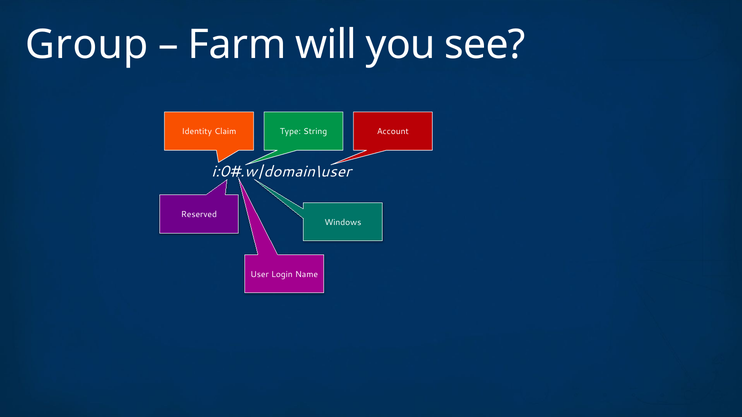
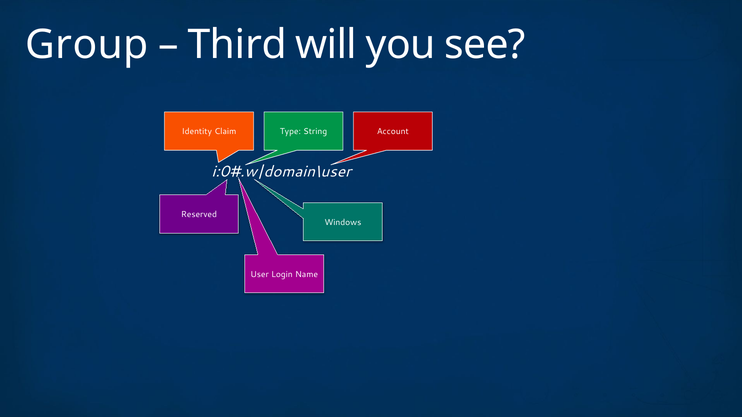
Farm: Farm -> Third
